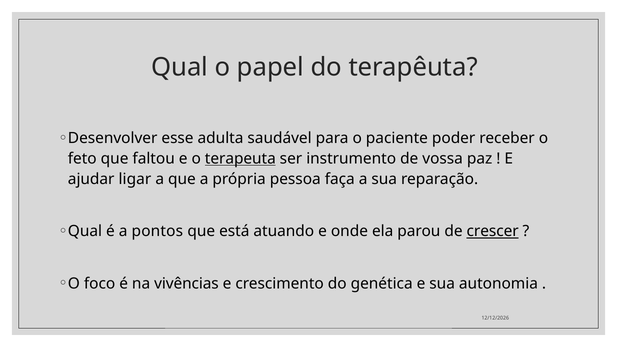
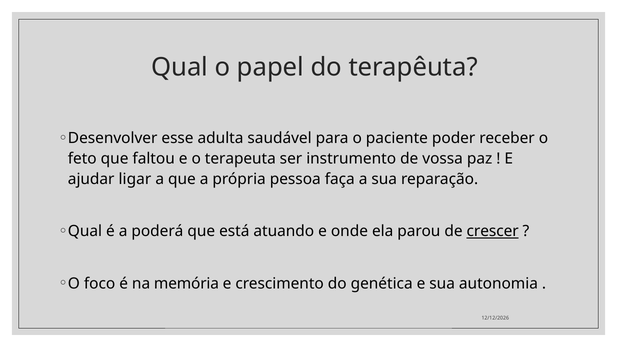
terapeuta underline: present -> none
pontos: pontos -> poderá
vivências: vivências -> memória
